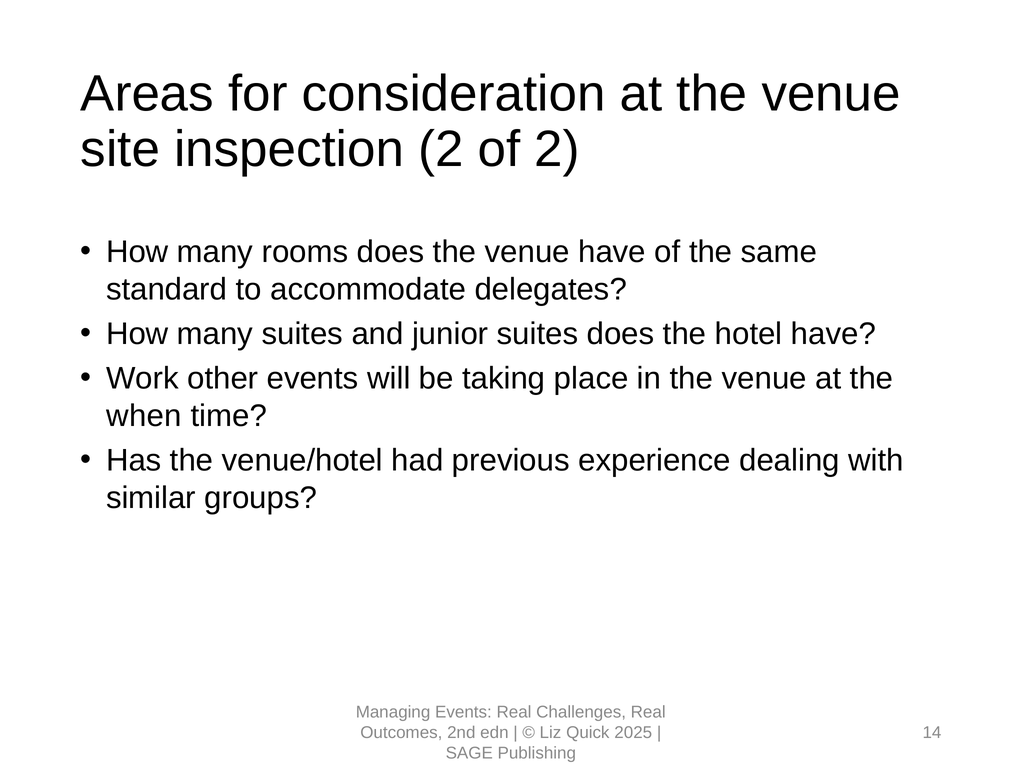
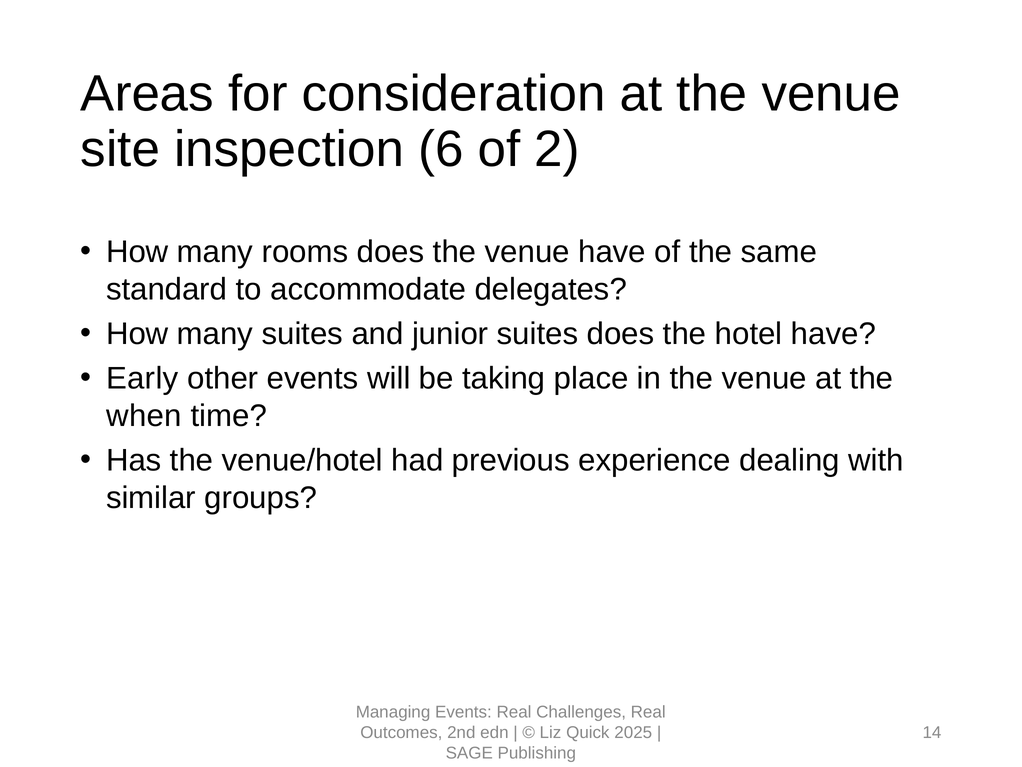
inspection 2: 2 -> 6
Work: Work -> Early
